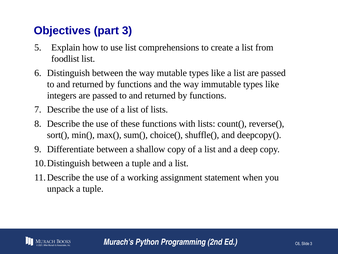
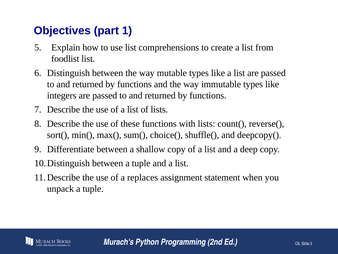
part 3: 3 -> 1
working: working -> replaces
